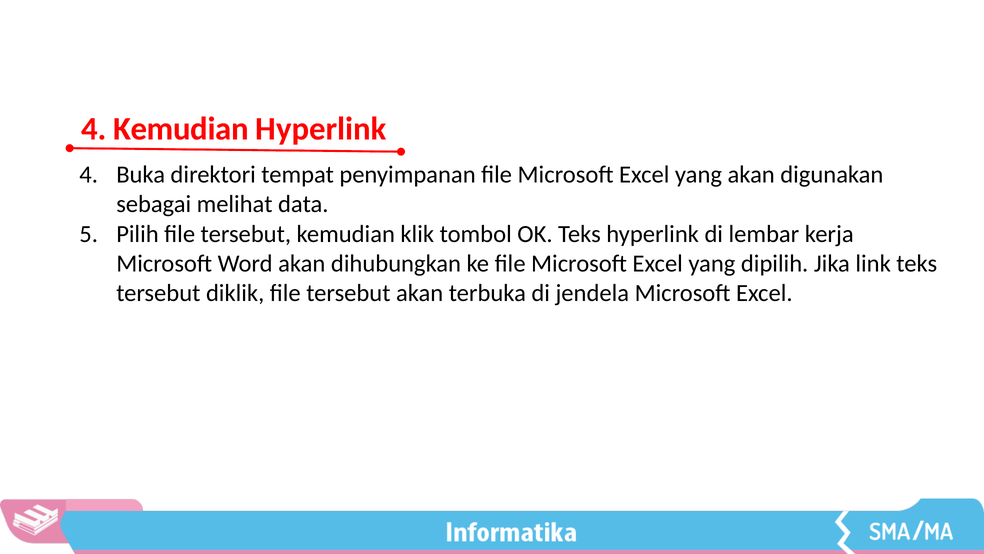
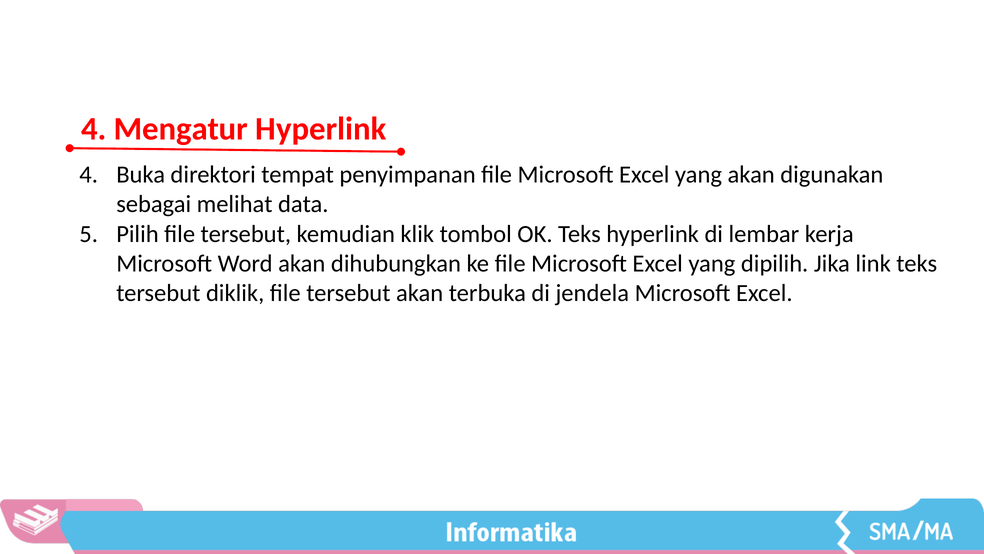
4 Kemudian: Kemudian -> Mengatur
